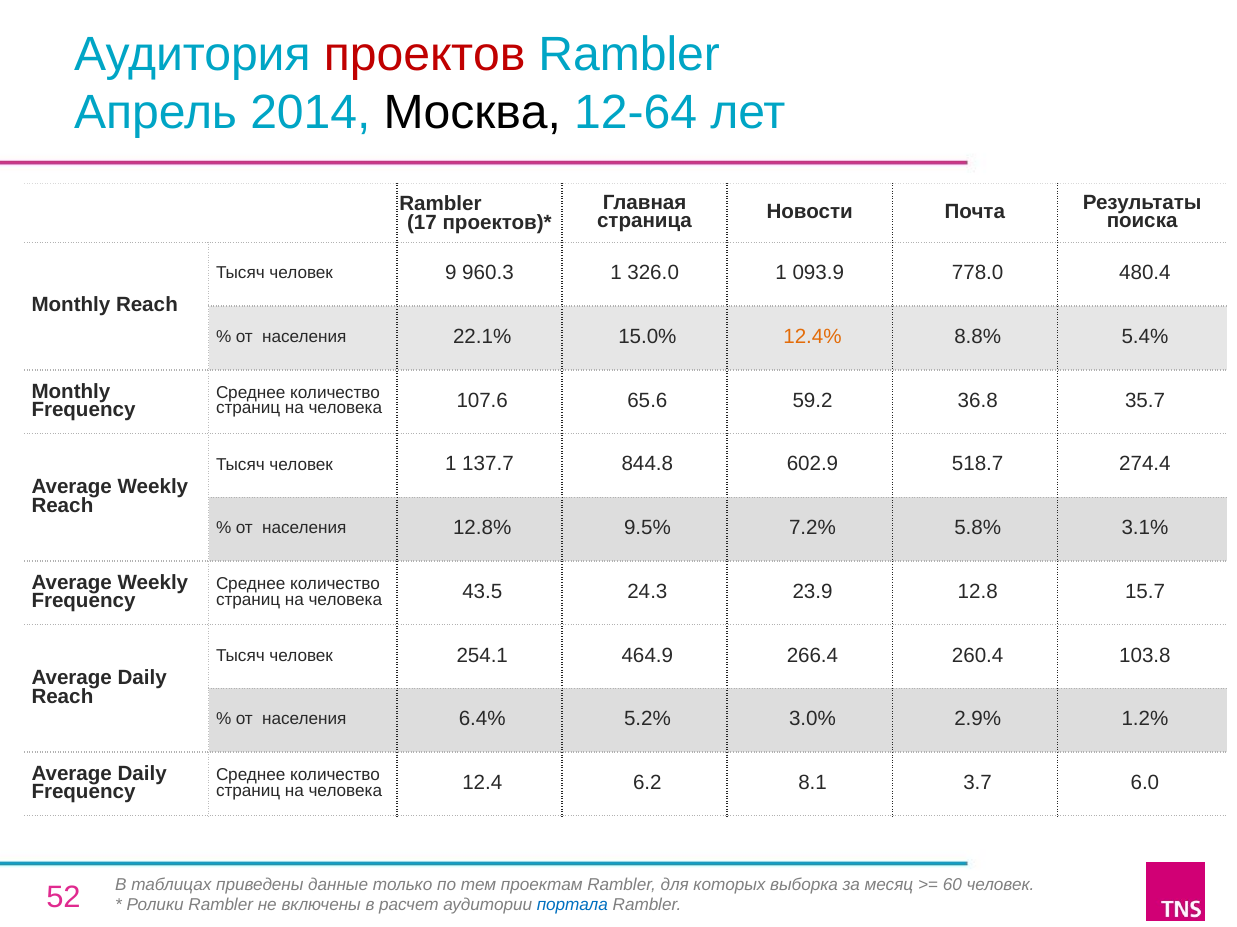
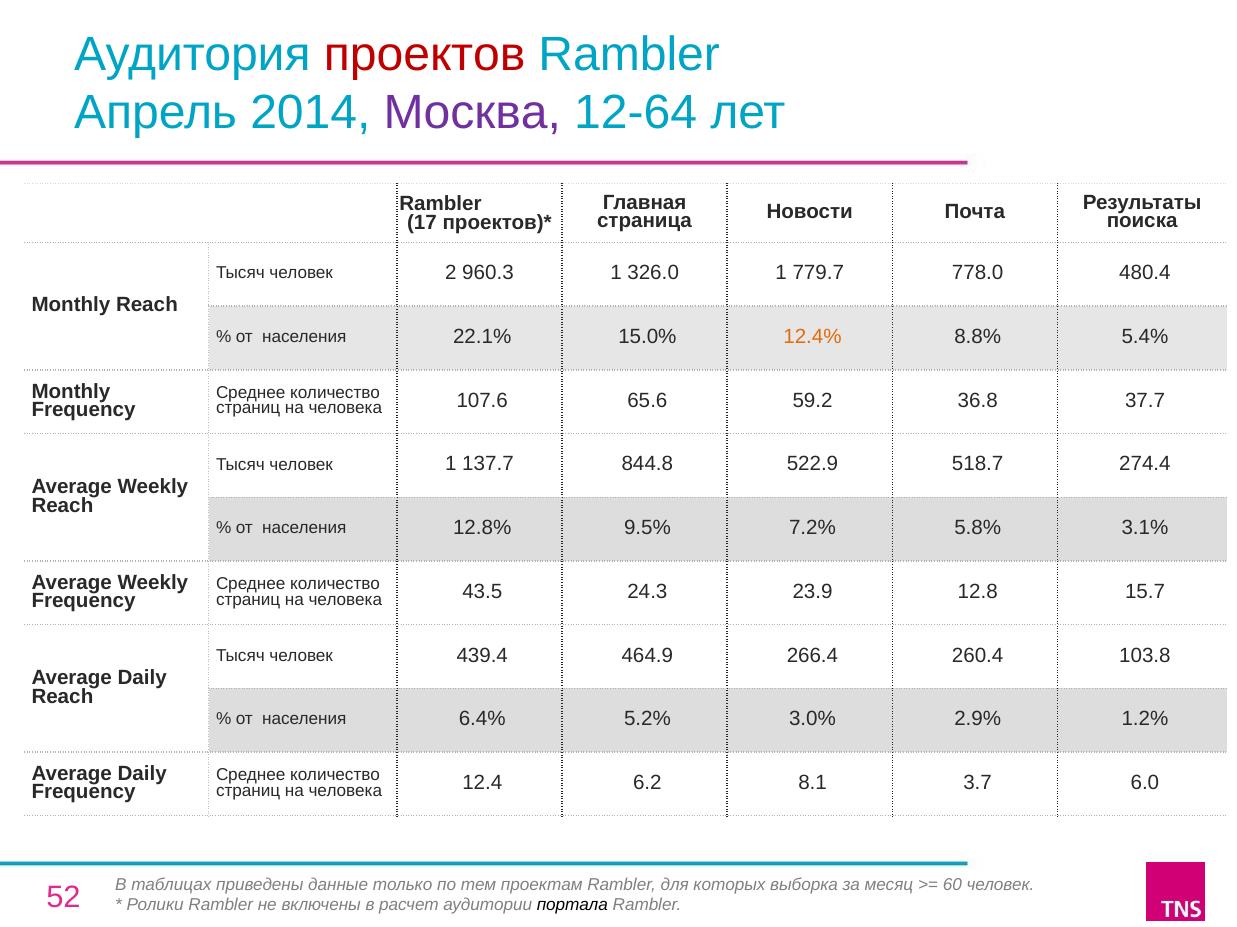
Москва colour: black -> purple
9: 9 -> 2
093.9: 093.9 -> 779.7
35.7: 35.7 -> 37.7
602.9: 602.9 -> 522.9
254.1: 254.1 -> 439.4
портала colour: blue -> black
